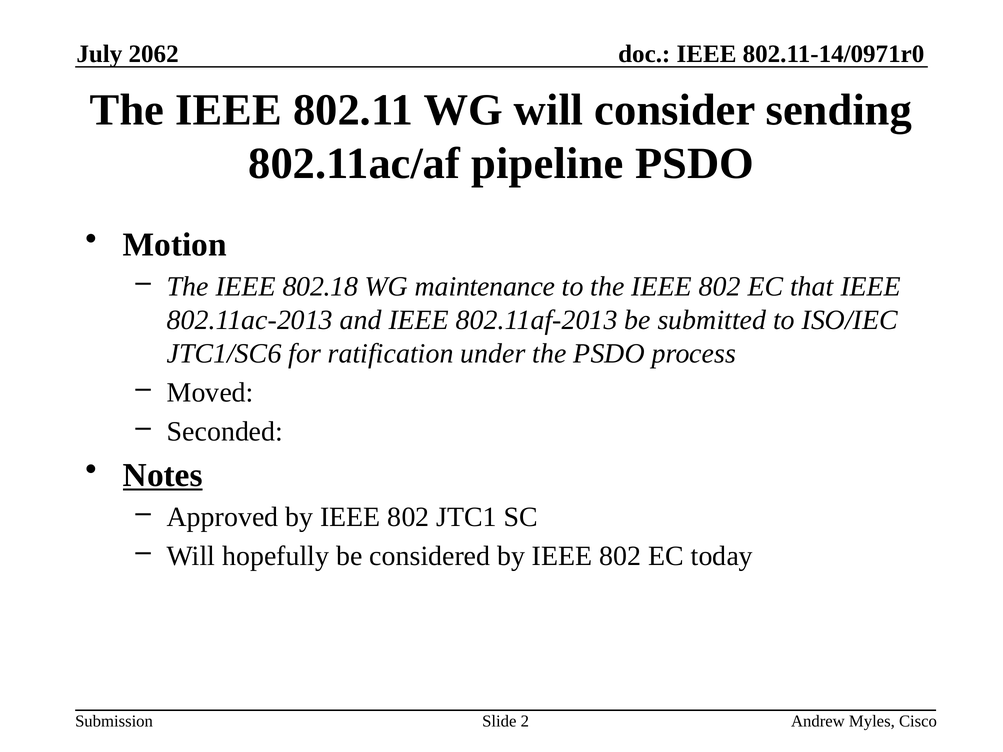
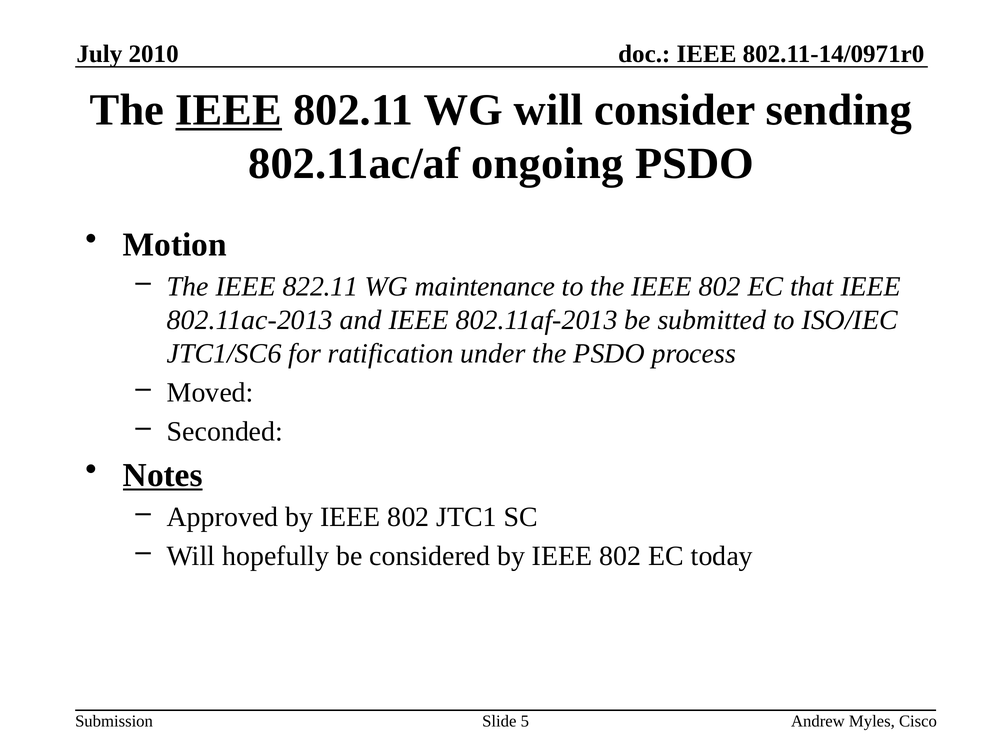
2062: 2062 -> 2010
IEEE at (229, 110) underline: none -> present
pipeline: pipeline -> ongoing
802.18: 802.18 -> 822.11
2: 2 -> 5
